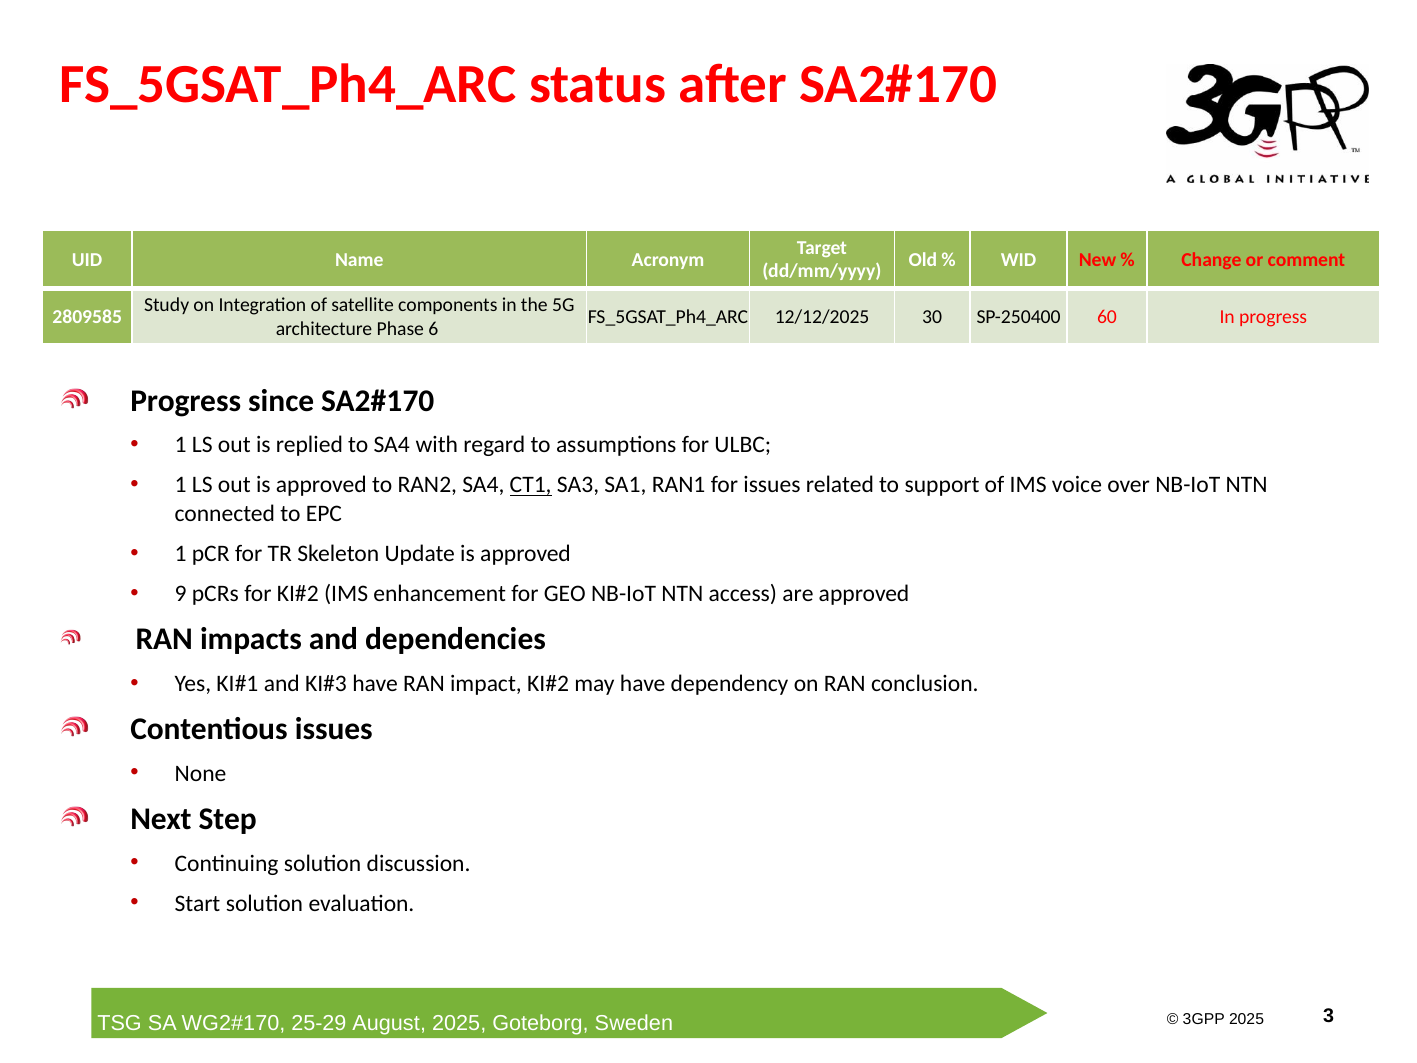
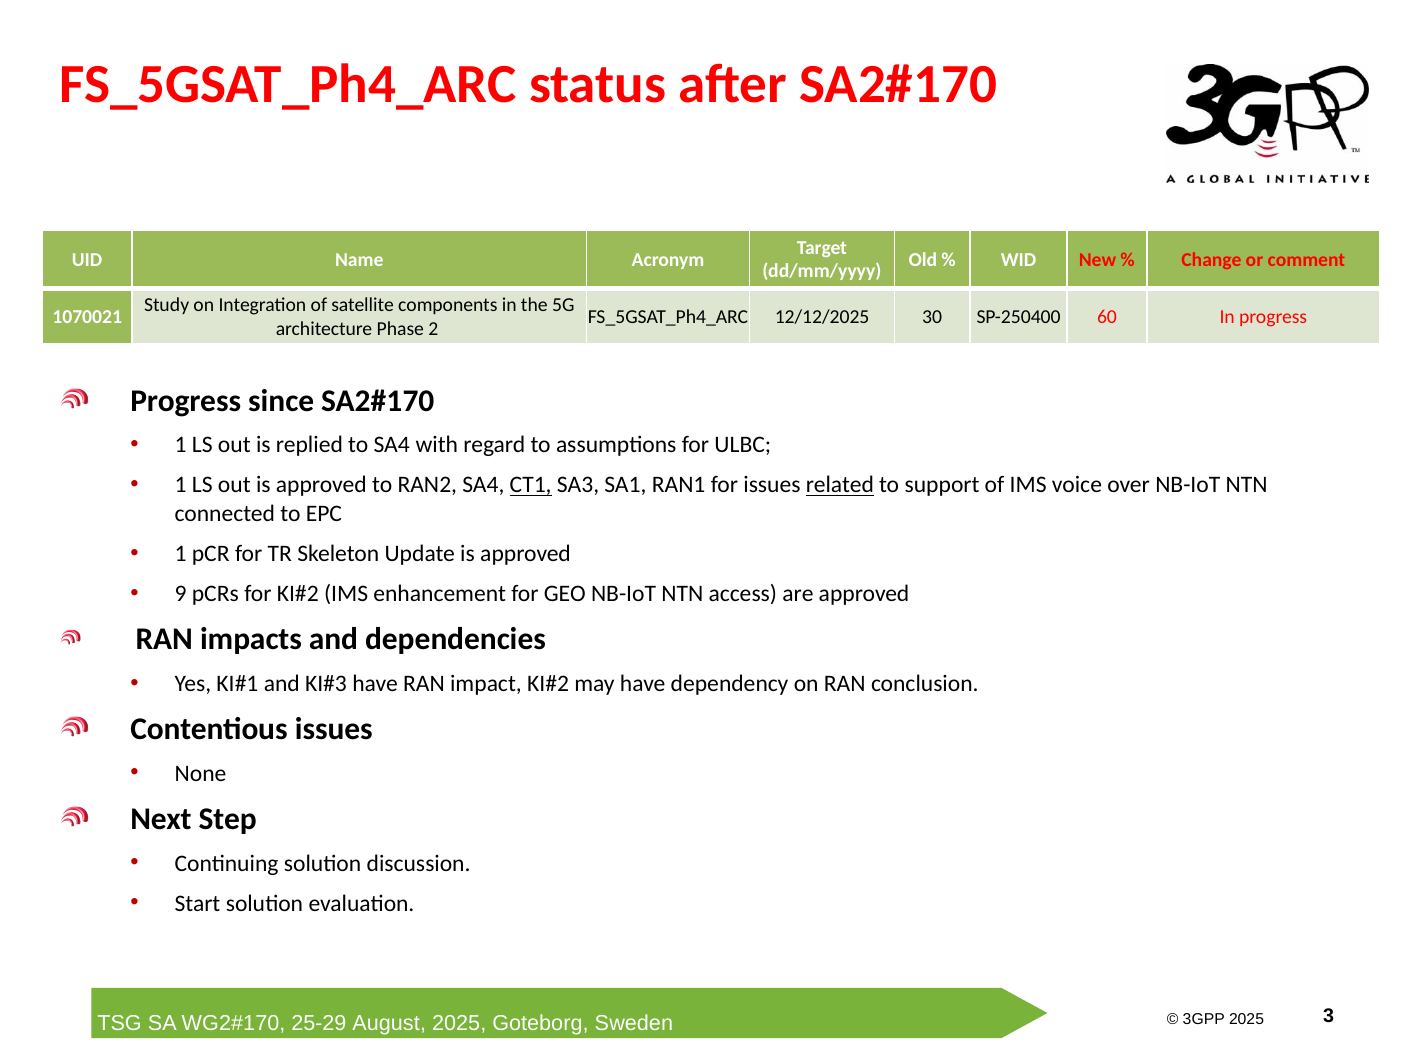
2809585: 2809585 -> 1070021
6: 6 -> 2
related underline: none -> present
